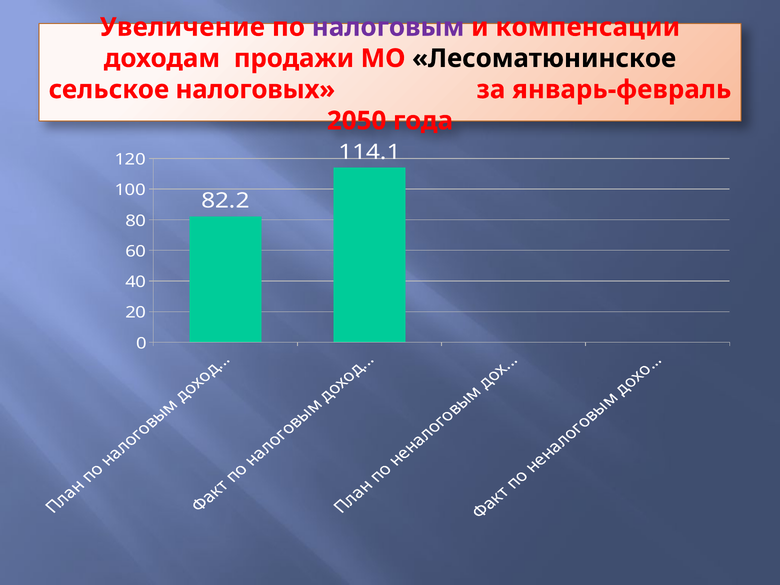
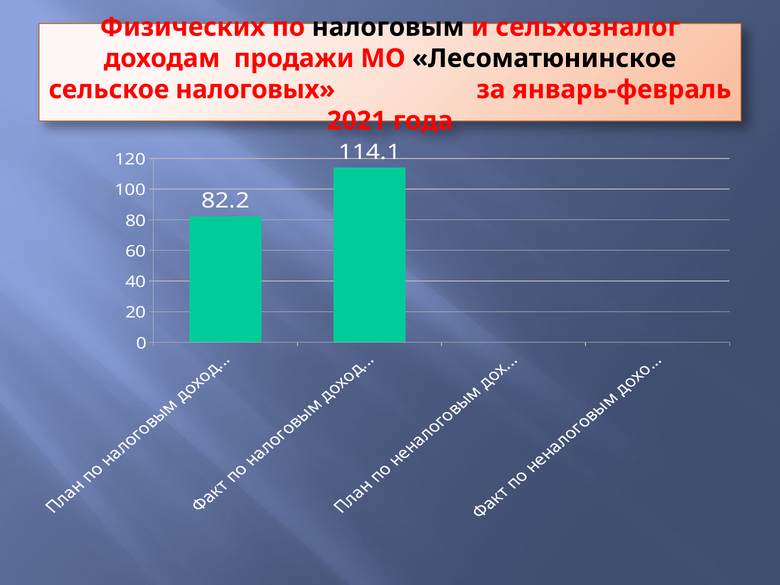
Увеличение: Увеличение -> Физических
налоговым colour: purple -> black
компенсации: компенсации -> сельхозналог
2050: 2050 -> 2021
